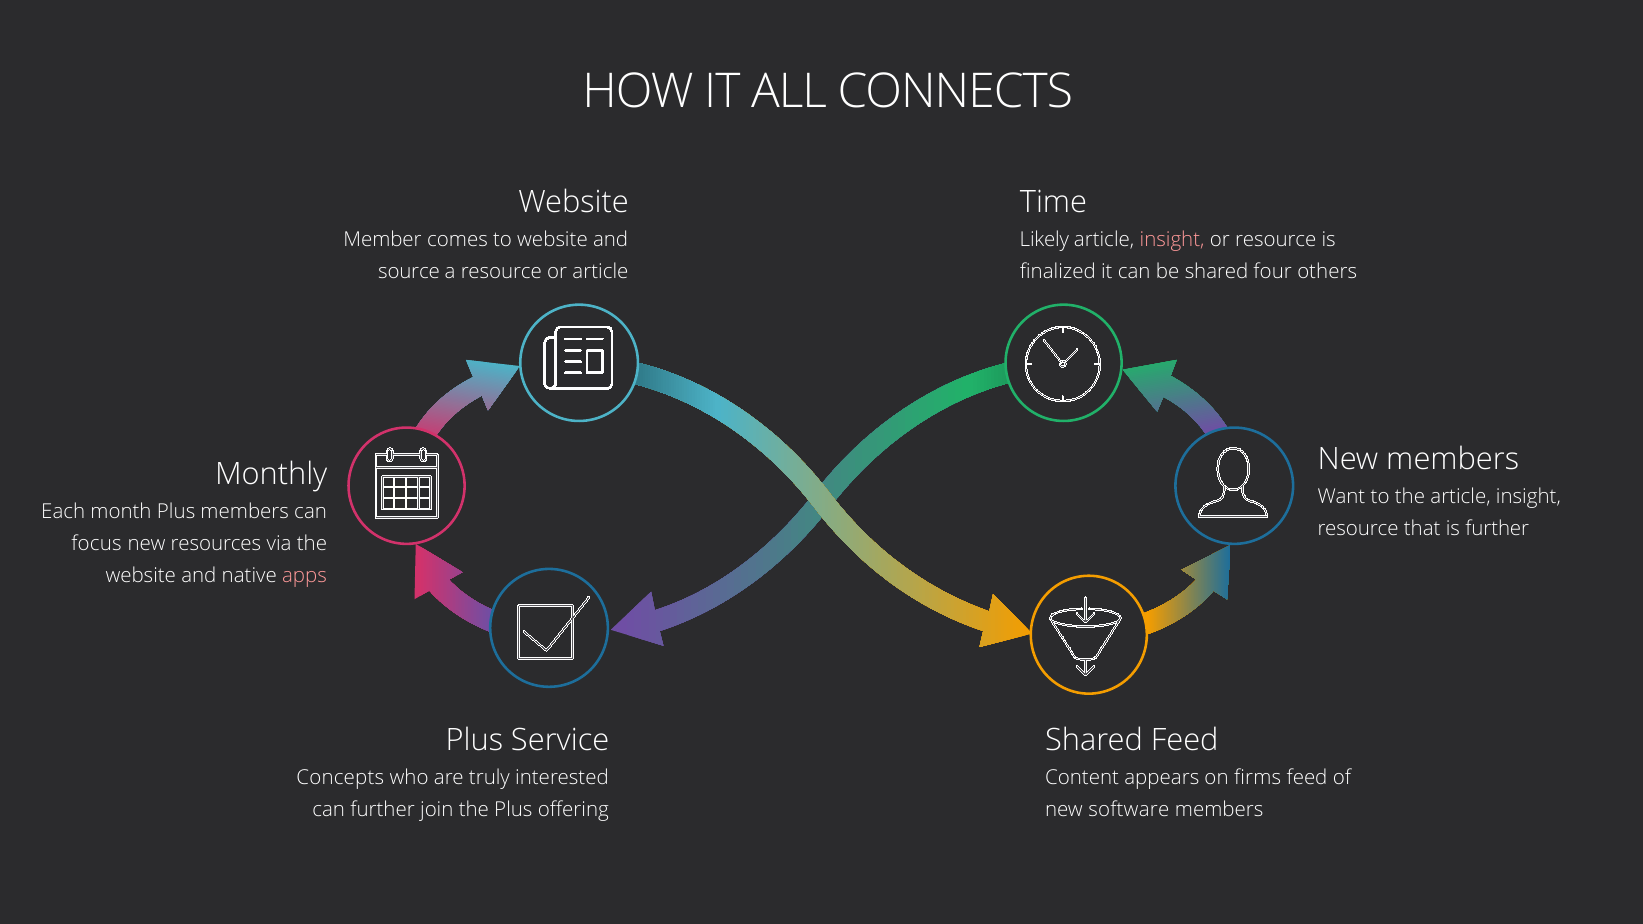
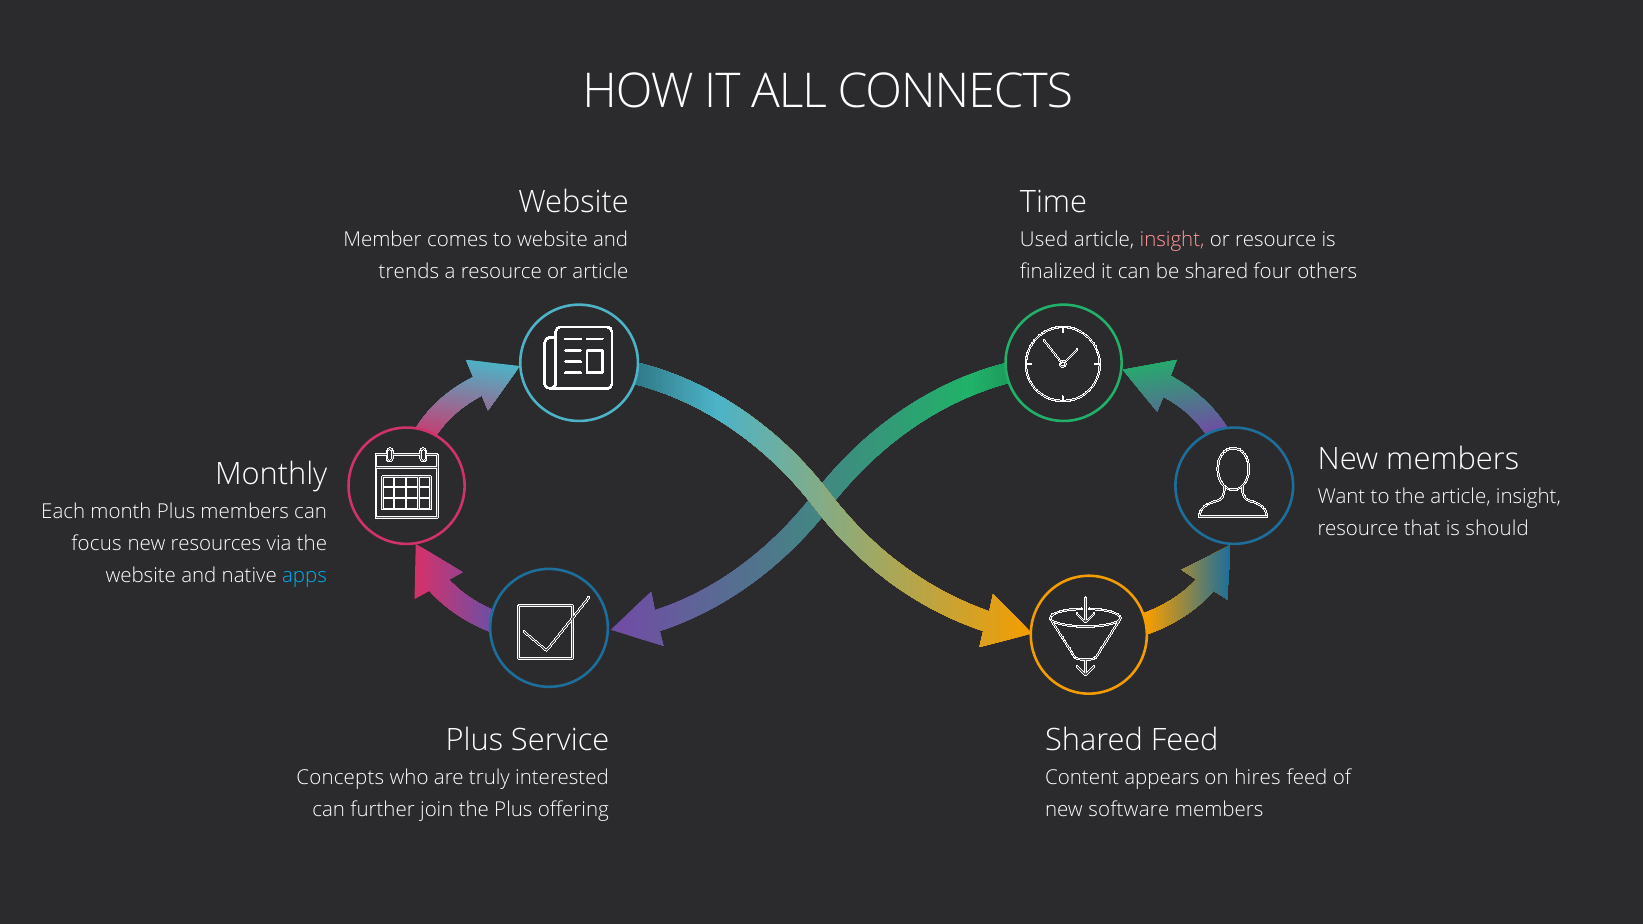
Likely: Likely -> Used
source: source -> trends
is further: further -> should
apps colour: pink -> light blue
firms: firms -> hires
